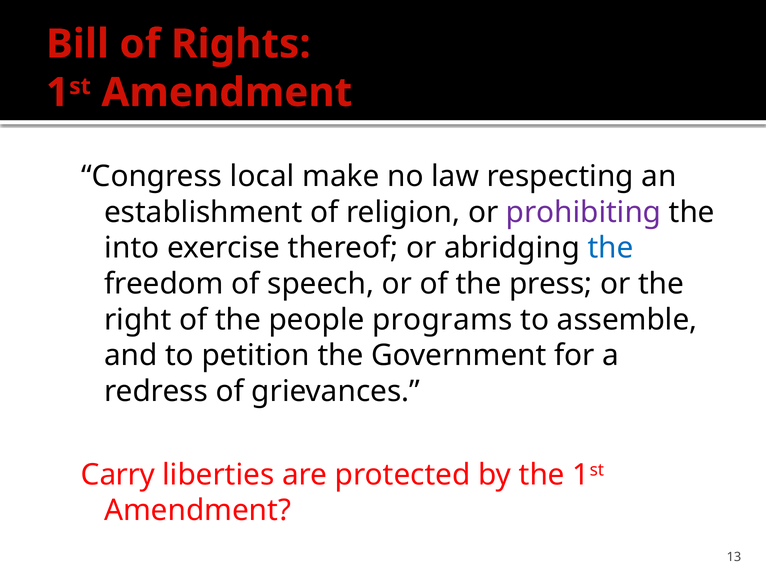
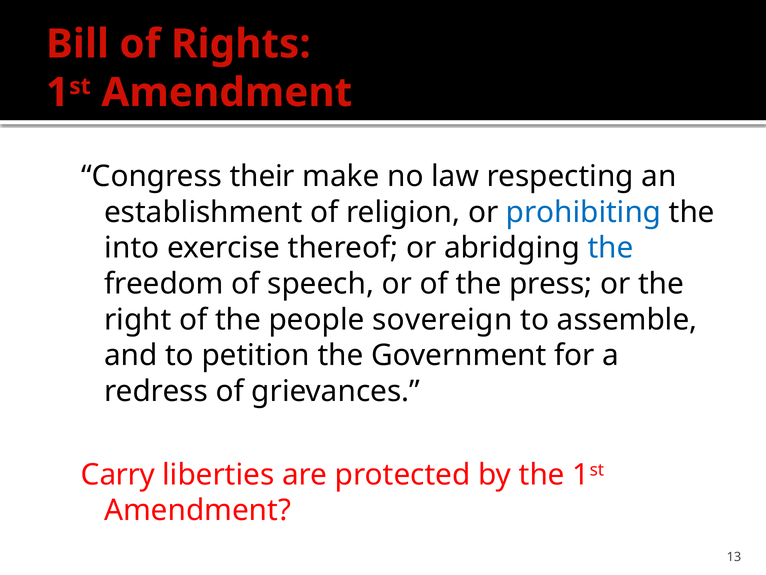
local: local -> their
prohibiting colour: purple -> blue
programs: programs -> sovereign
